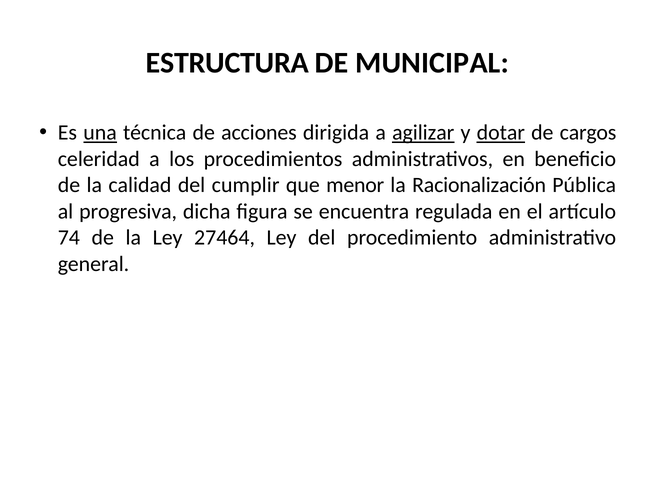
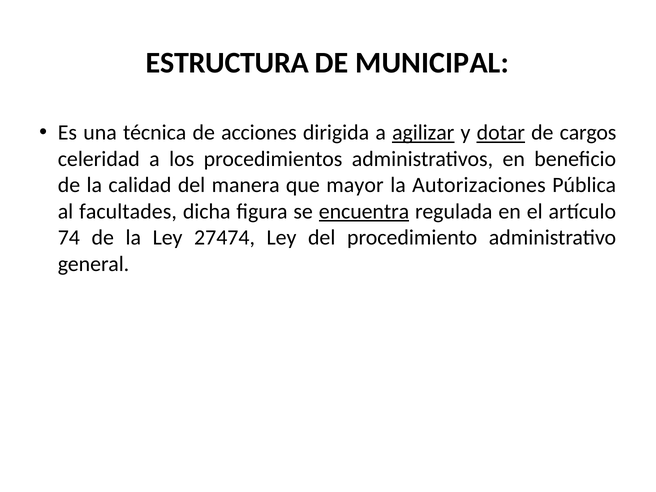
una underline: present -> none
cumplir: cumplir -> manera
menor: menor -> mayor
Racionalización: Racionalización -> Autorizaciones
progresiva: progresiva -> facultades
encuentra underline: none -> present
27464: 27464 -> 27474
